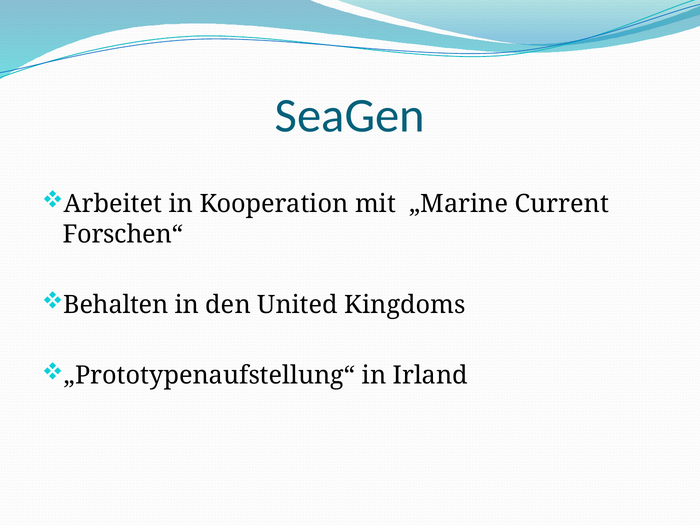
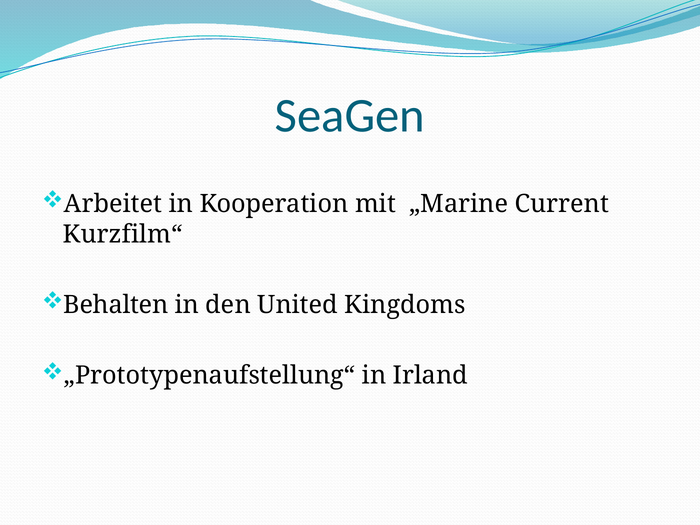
Forschen“: Forschen“ -> Kurzfilm“
